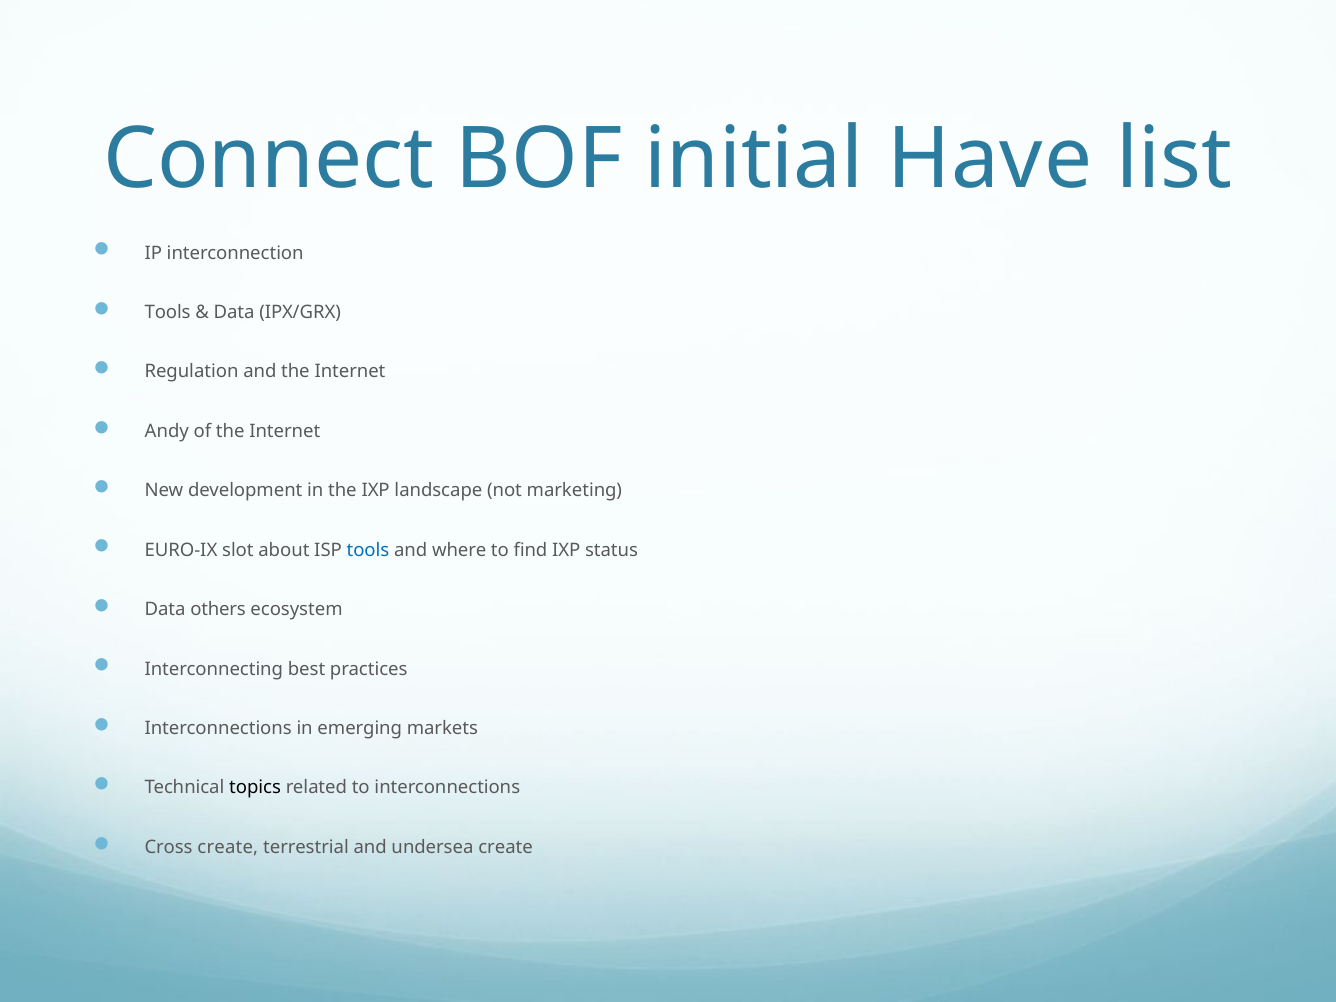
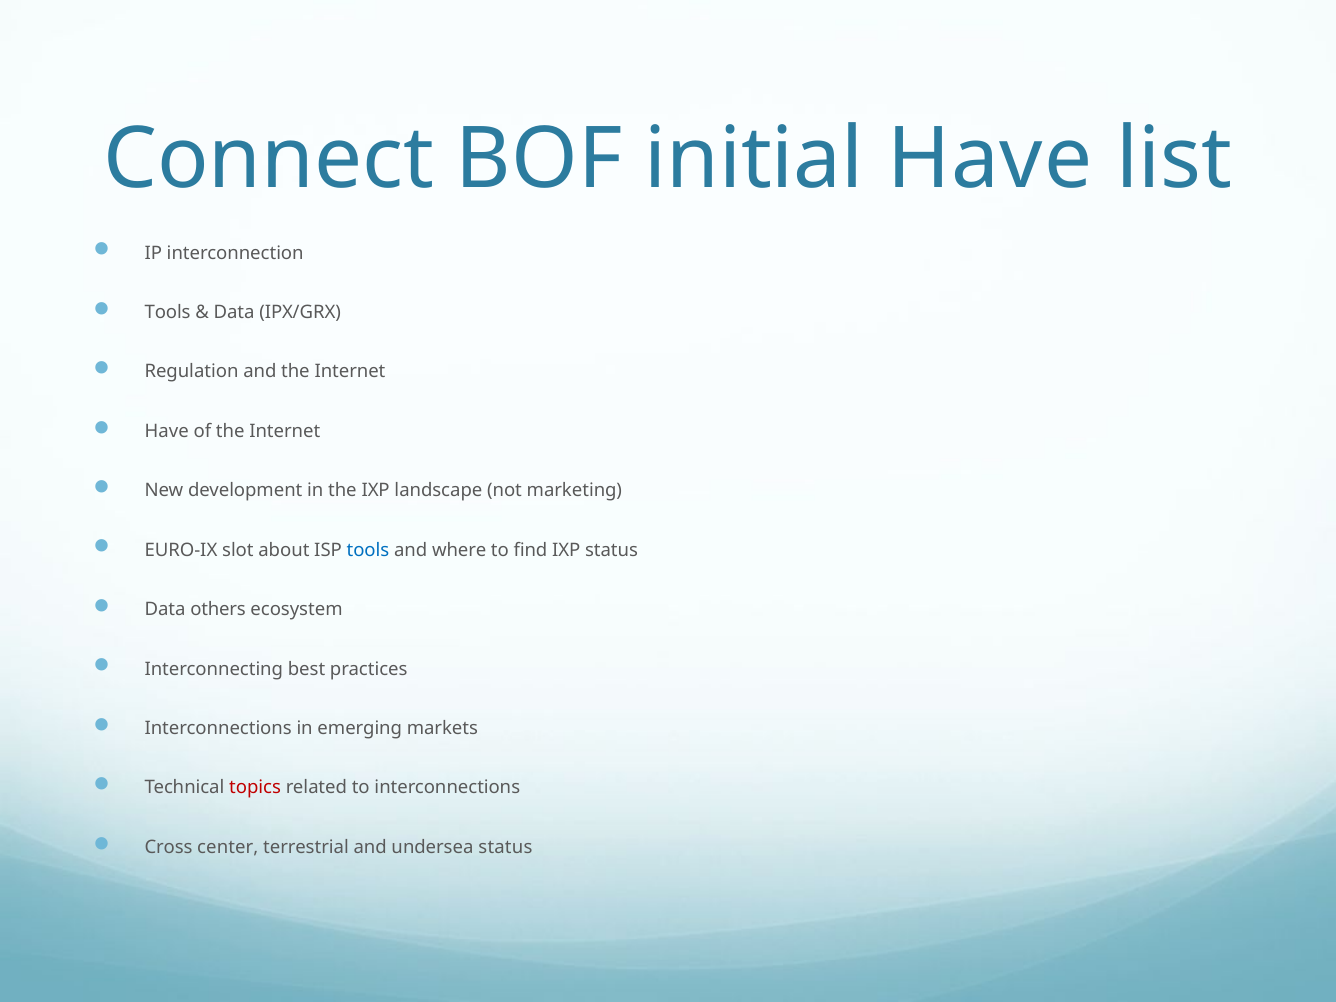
Andy at (167, 431): Andy -> Have
topics colour: black -> red
Cross create: create -> center
undersea create: create -> status
